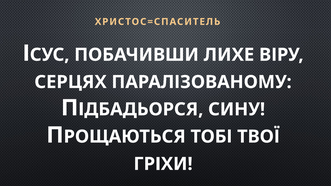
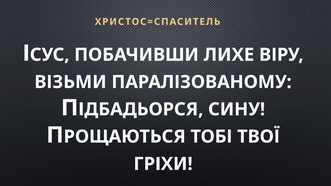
СЕРЦЯХ: СЕРЦЯХ -> ВІЗЬМИ
